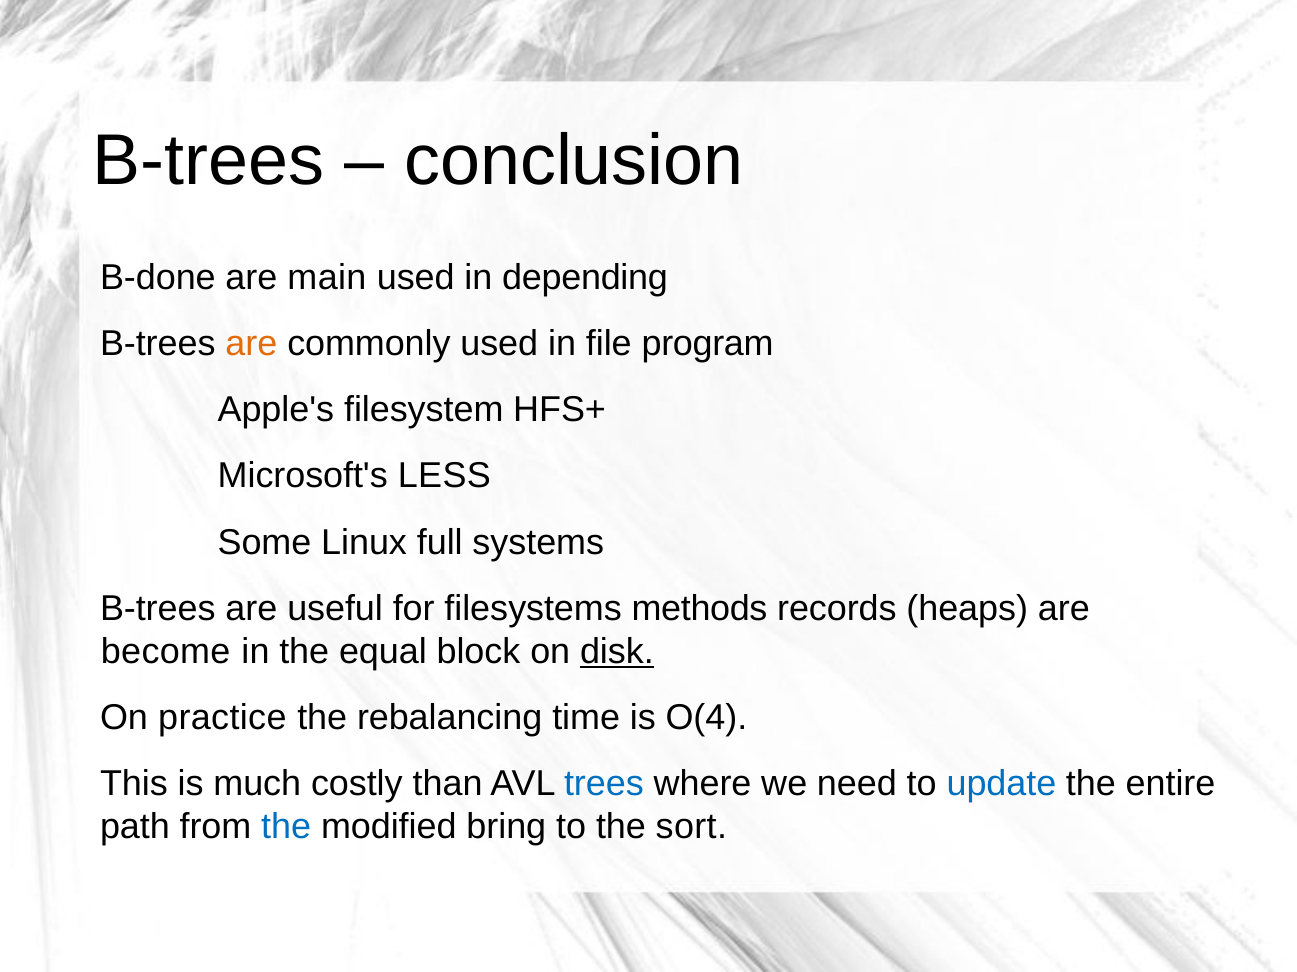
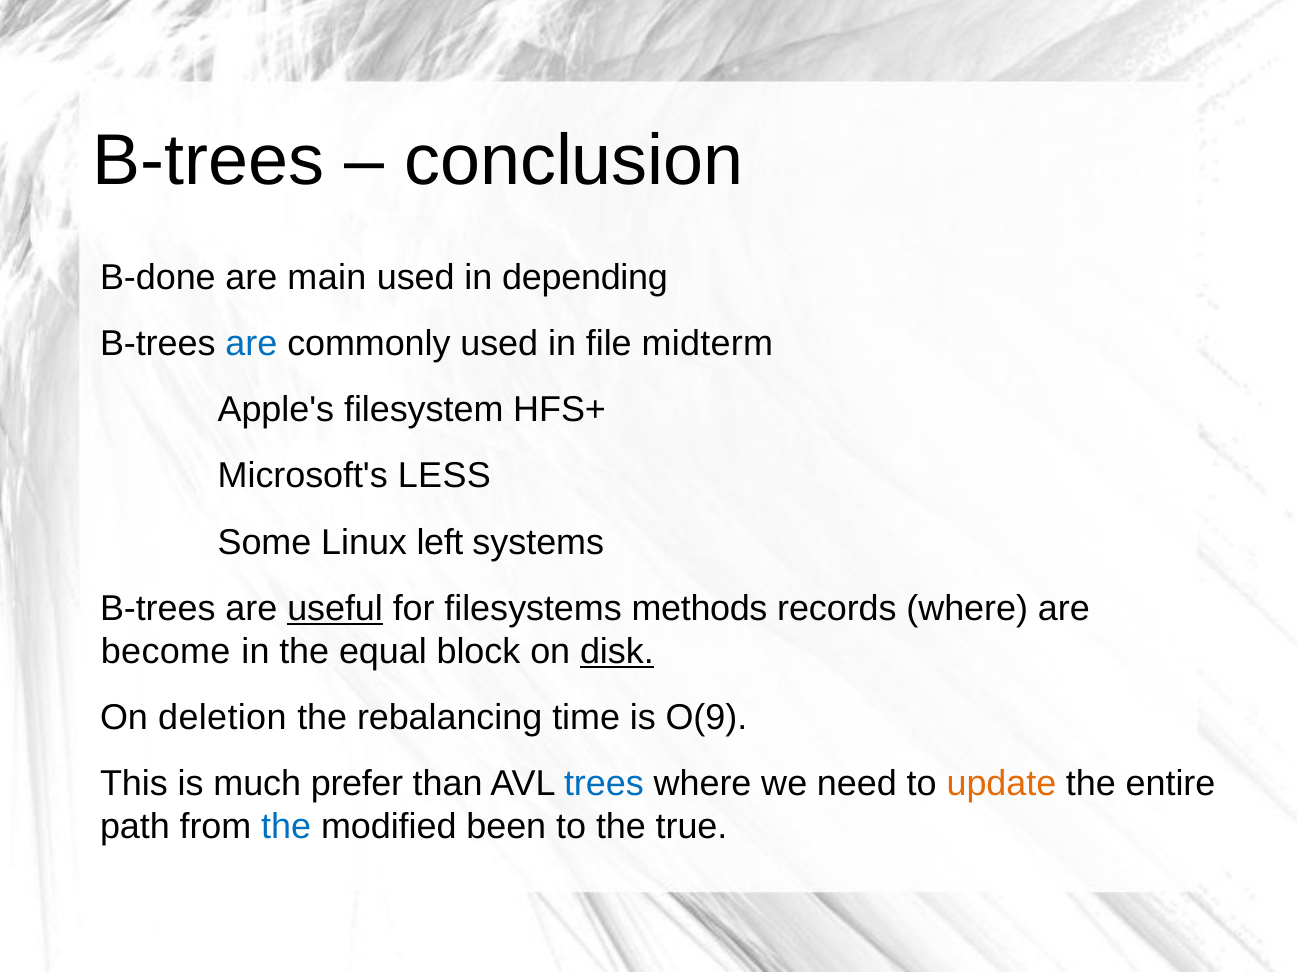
are at (251, 344) colour: orange -> blue
program: program -> midterm
full: full -> left
useful underline: none -> present
records heaps: heaps -> where
practice: practice -> deletion
O(4: O(4 -> O(9
costly: costly -> prefer
update colour: blue -> orange
bring: bring -> been
sort: sort -> true
